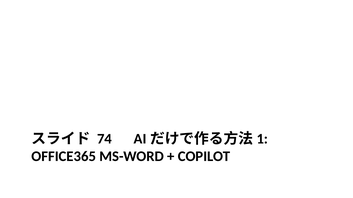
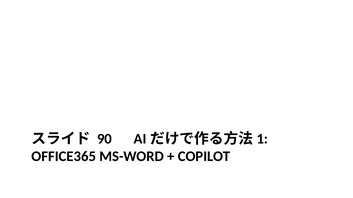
74: 74 -> 90
